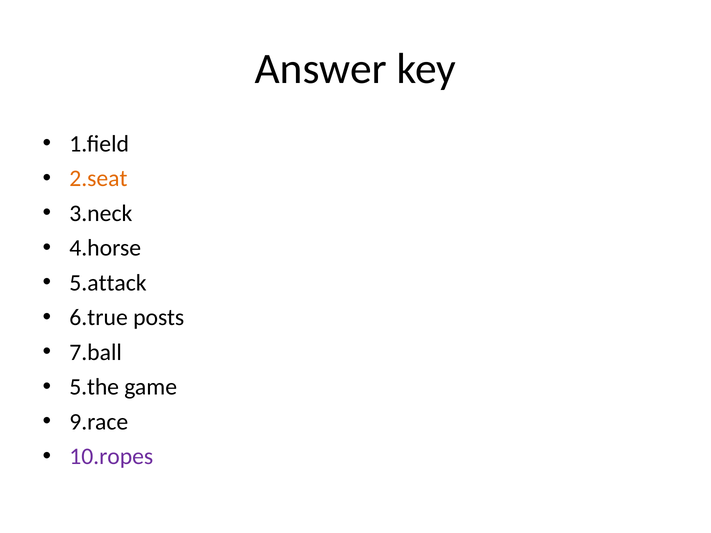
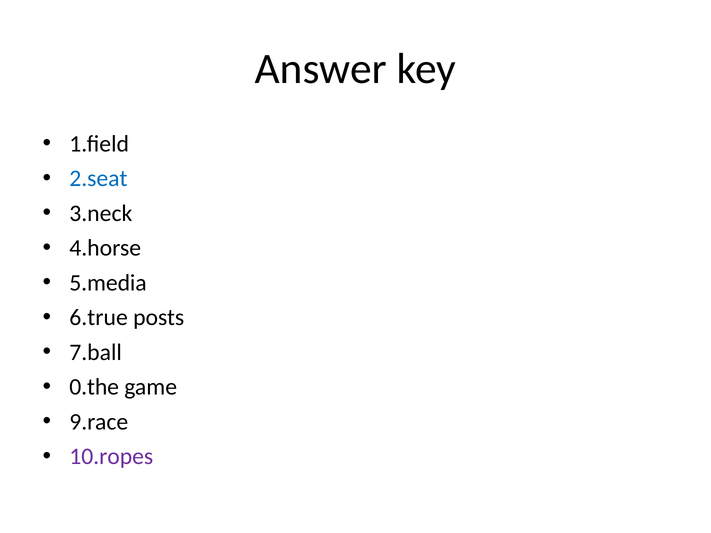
2.seat colour: orange -> blue
5.attack: 5.attack -> 5.media
5.the: 5.the -> 0.the
